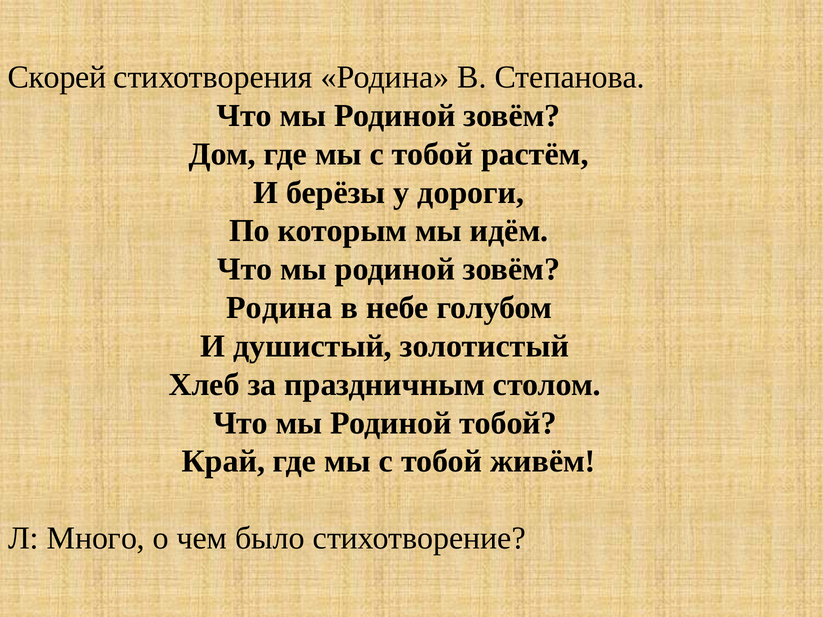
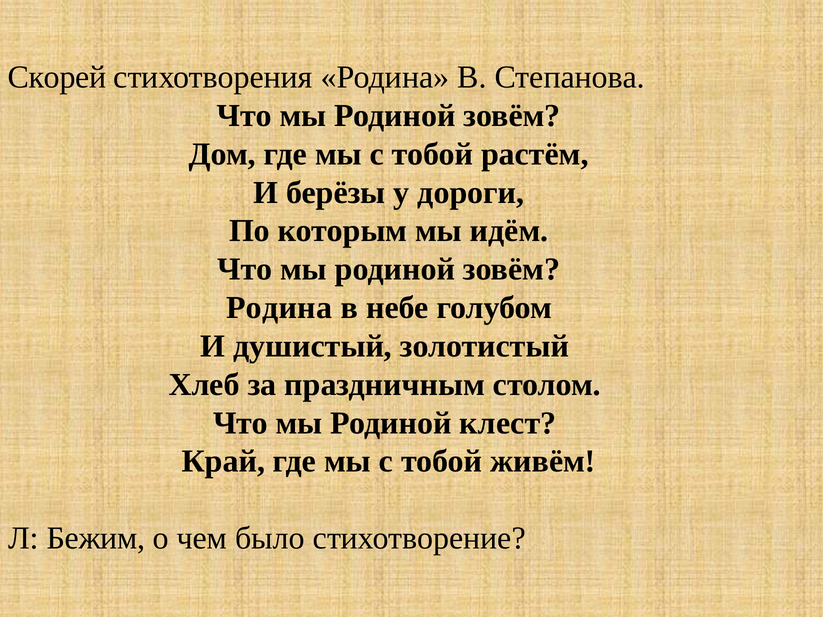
Родиной тобой: тобой -> клест
Много: Много -> Бежим
